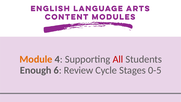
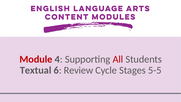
Module colour: orange -> red
Enough: Enough -> Textual
0-5: 0-5 -> 5-5
